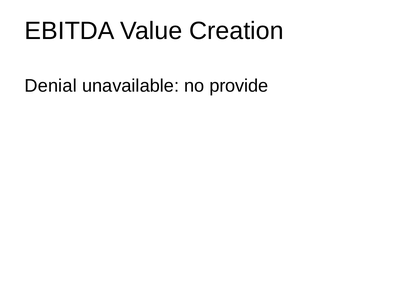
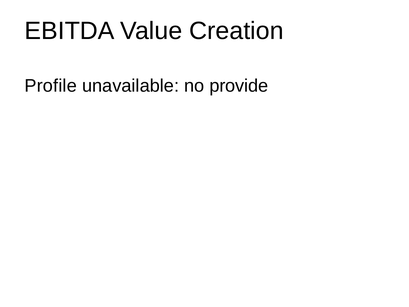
Denial: Denial -> Profile
